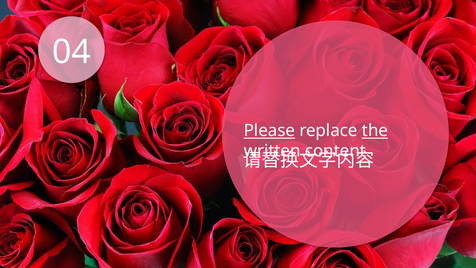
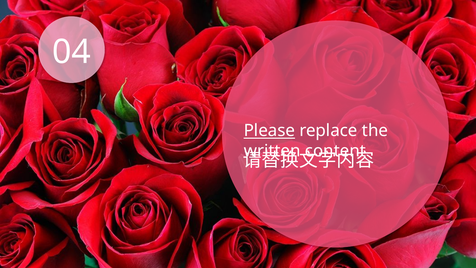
the underline: present -> none
